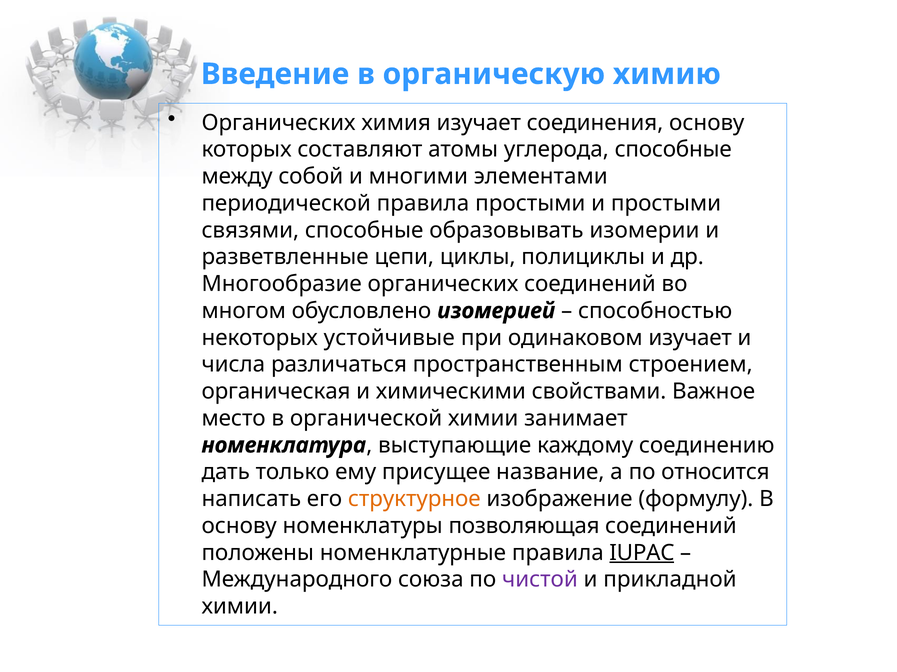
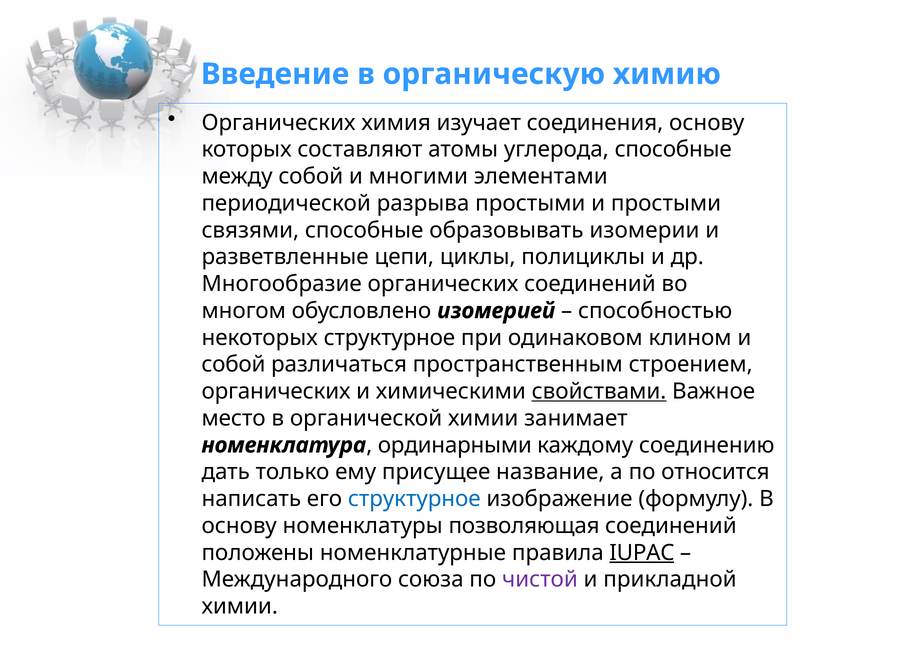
периодической правила: правила -> разрыва
некоторых устойчивые: устойчивые -> структурное
одинаковом изучает: изучает -> клином
числа at (233, 365): числа -> собой
органическая at (276, 392): органическая -> органических
свойствами underline: none -> present
выступающие: выступающие -> ординарными
структурное at (414, 500) colour: orange -> blue
